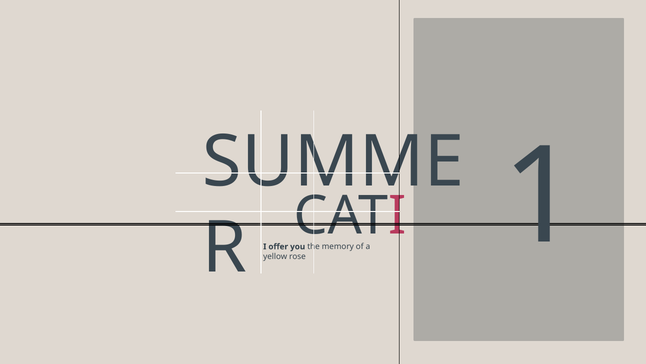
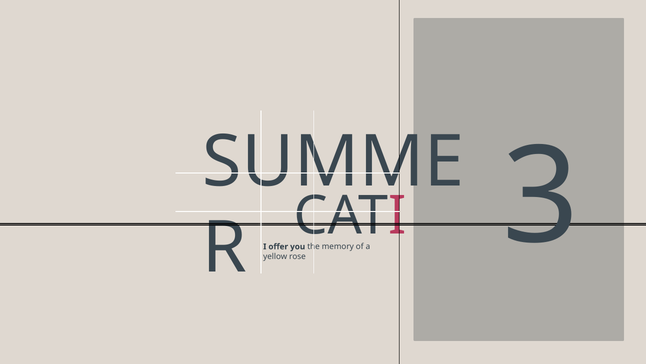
1: 1 -> 3
